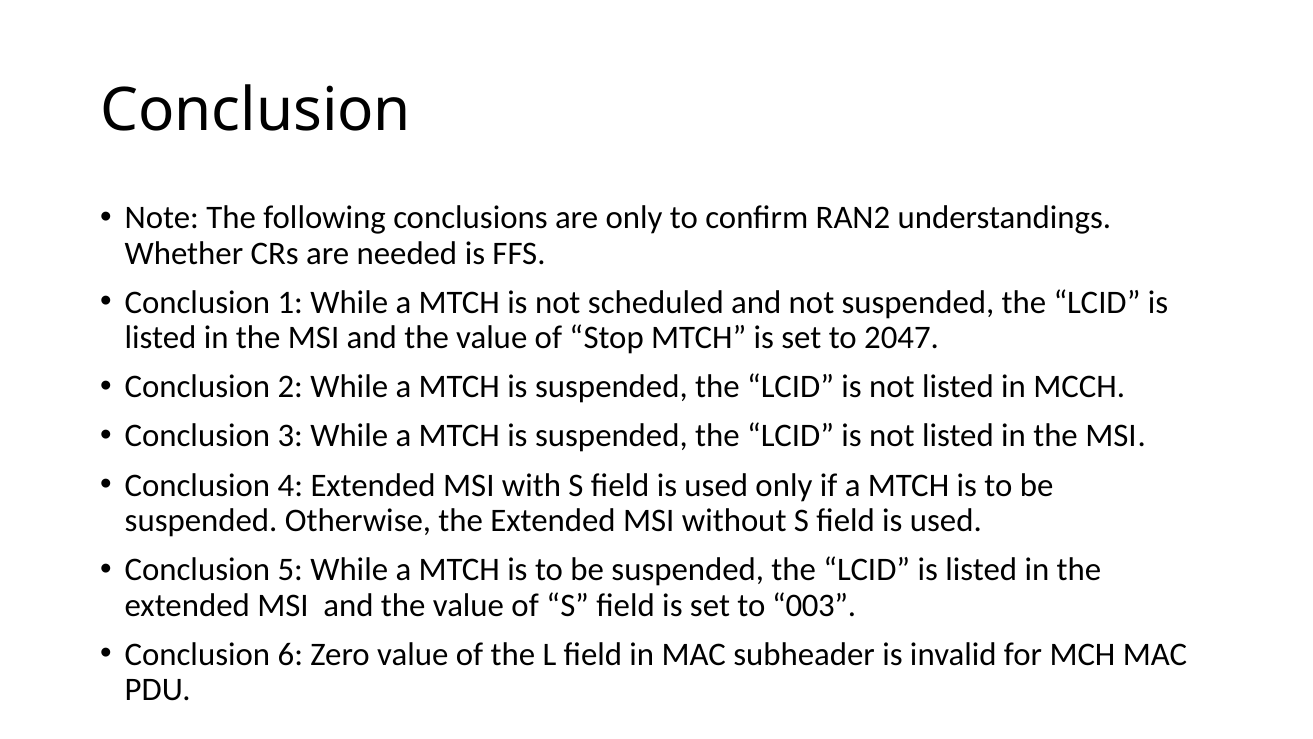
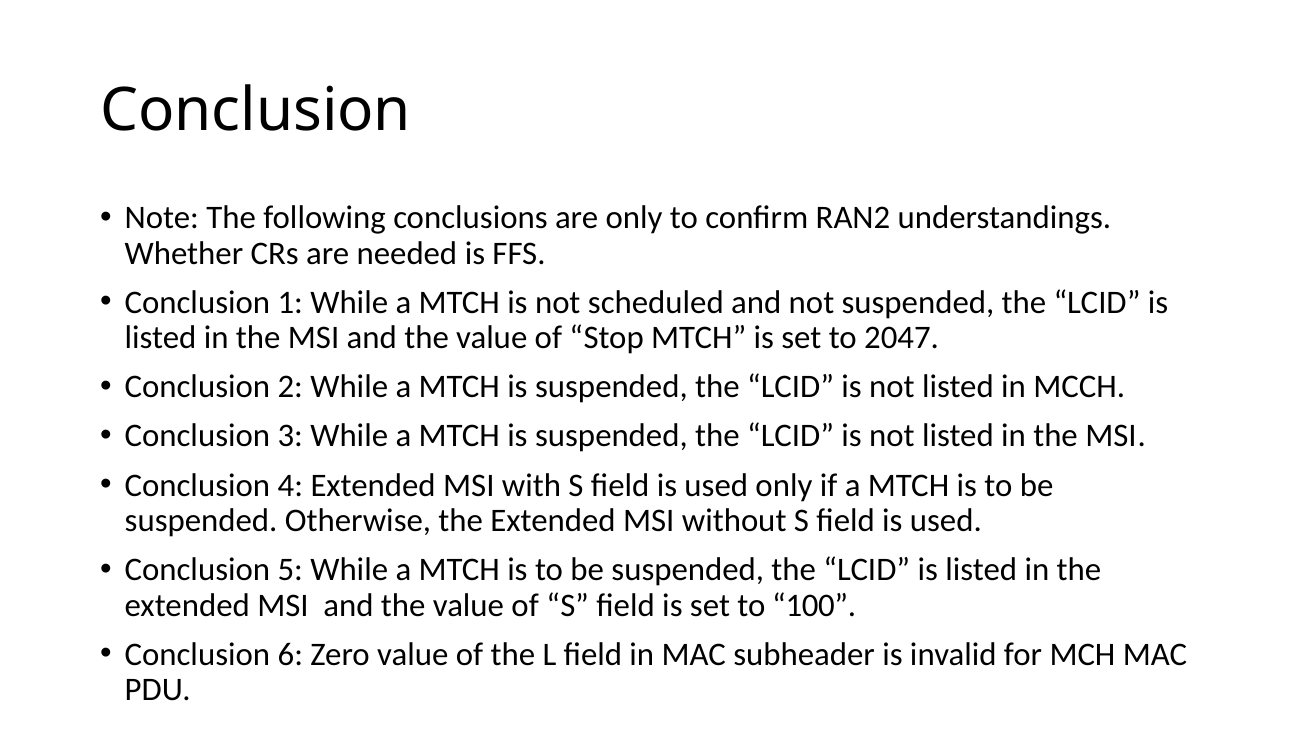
003: 003 -> 100
